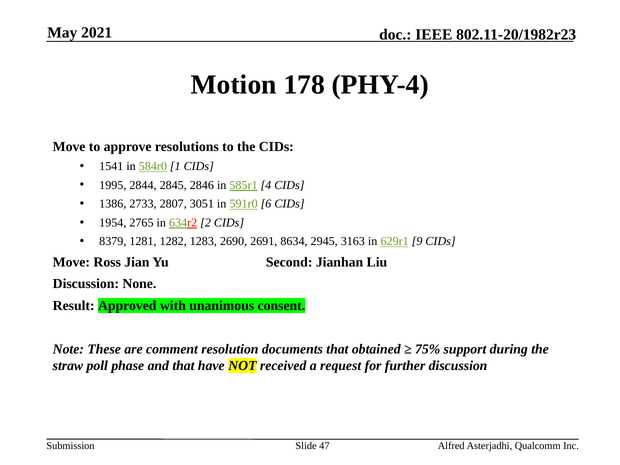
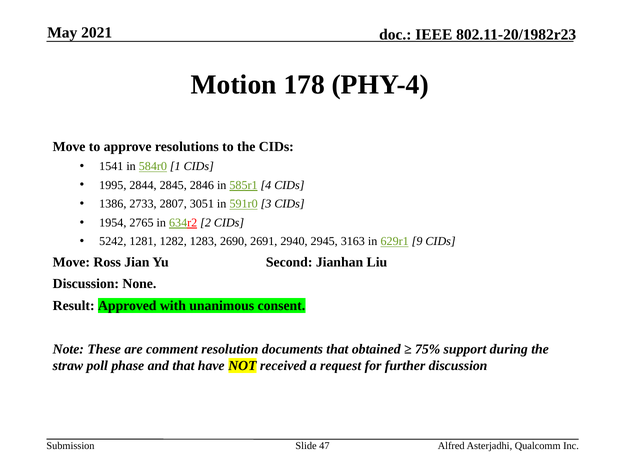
6: 6 -> 3
8379: 8379 -> 5242
8634: 8634 -> 2940
